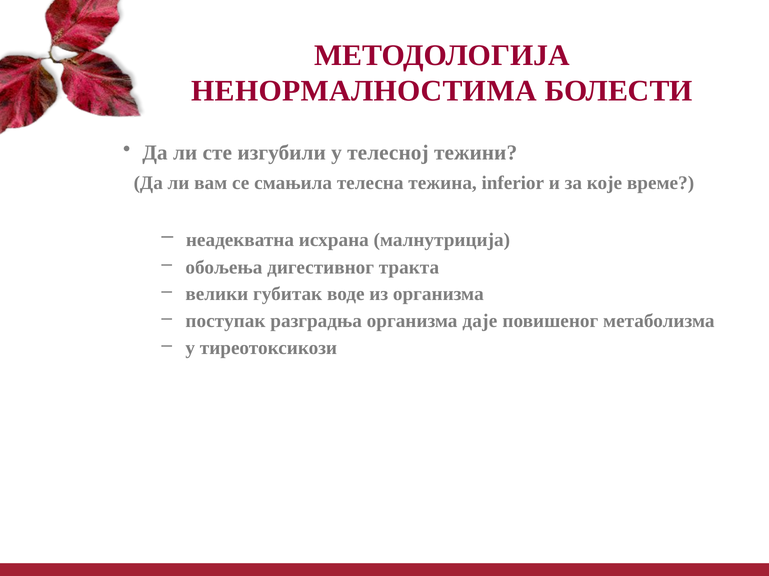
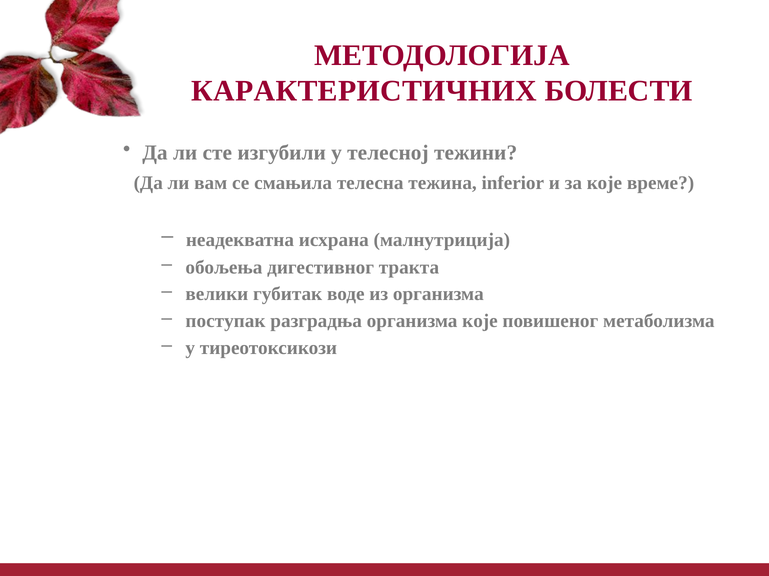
НЕНОРМАЛНОСТИМА: НЕНОРМАЛНОСТИМА -> КАРАКТЕРИСТИЧНИХ
организма даје: даје -> које
